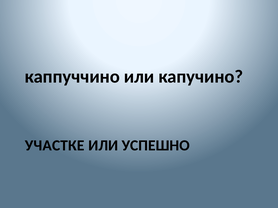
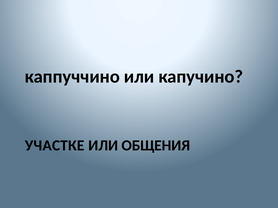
УСПЕШНО: УСПЕШНО -> ОБЩЕНИЯ
